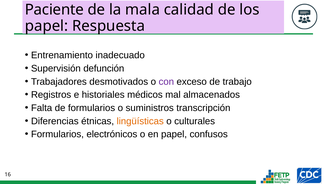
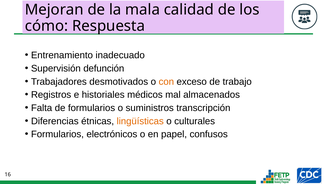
Paciente: Paciente -> Mejoran
papel at (47, 26): papel -> cómo
con colour: purple -> orange
